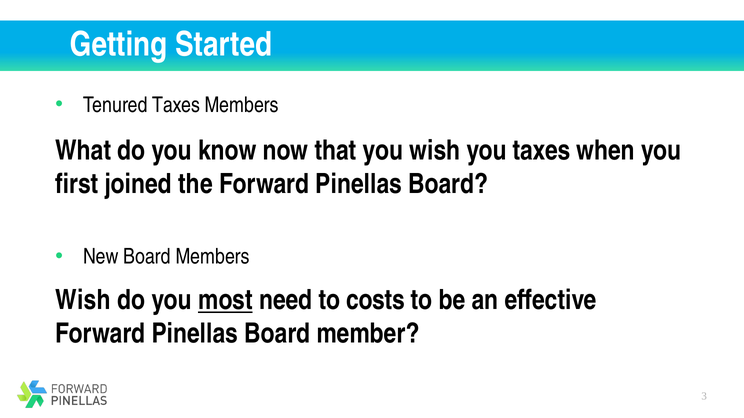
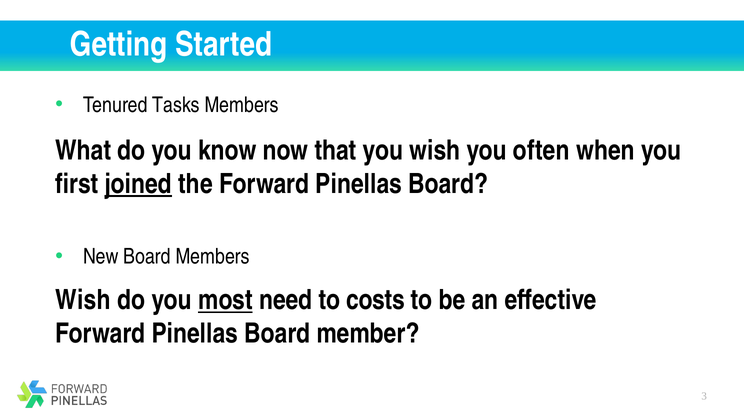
Tenured Taxes: Taxes -> Tasks
you taxes: taxes -> often
joined underline: none -> present
